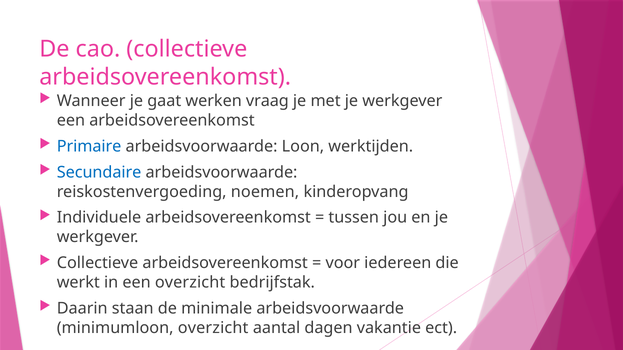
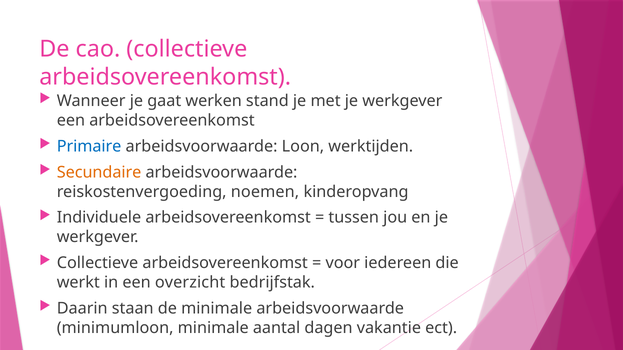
vraag: vraag -> stand
Secundaire colour: blue -> orange
minimumloon overzicht: overzicht -> minimale
